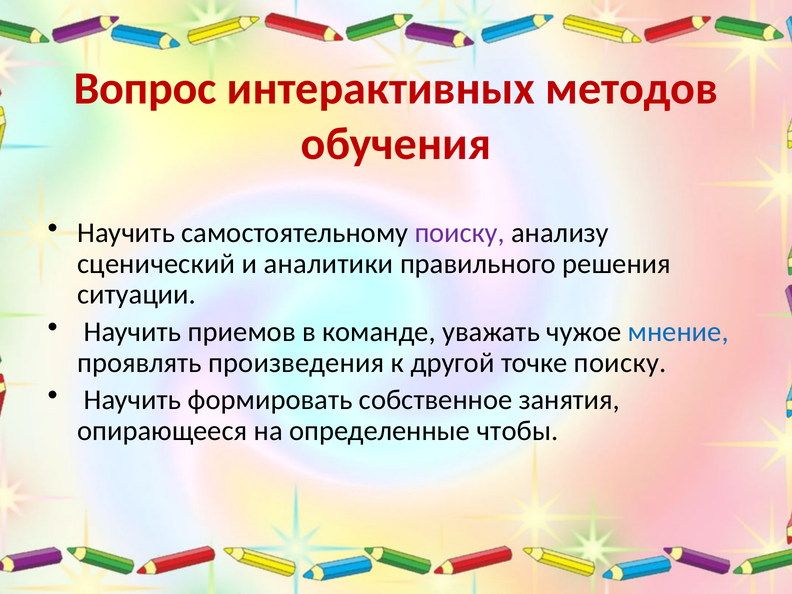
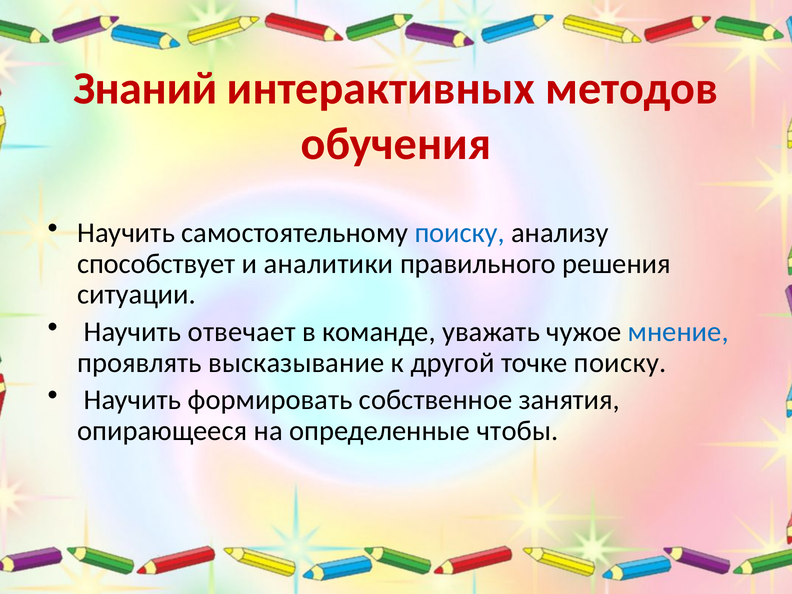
Вопрос: Вопрос -> Знаний
поиску at (460, 233) colour: purple -> blue
сценический: сценический -> способствует
приемов: приемов -> отвечает
произведения: произведения -> высказывание
